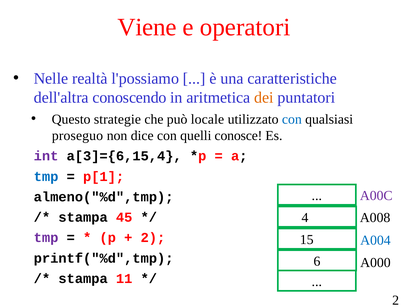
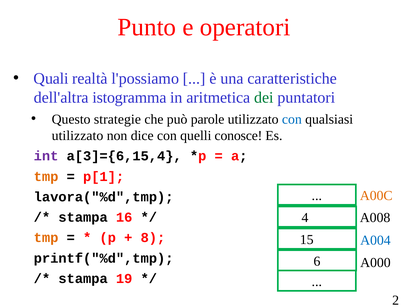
Viene: Viene -> Punto
Nelle: Nelle -> Quali
conoscendo: conoscendo -> istogramma
dei colour: orange -> green
locale: locale -> parole
proseguo at (77, 136): proseguo -> utilizzato
tmp at (46, 177) colour: blue -> orange
A00C colour: purple -> orange
almeno("%d",tmp: almeno("%d",tmp -> lavora("%d",tmp
45: 45 -> 16
tmp at (46, 238) colour: purple -> orange
2 at (153, 238): 2 -> 8
11: 11 -> 19
